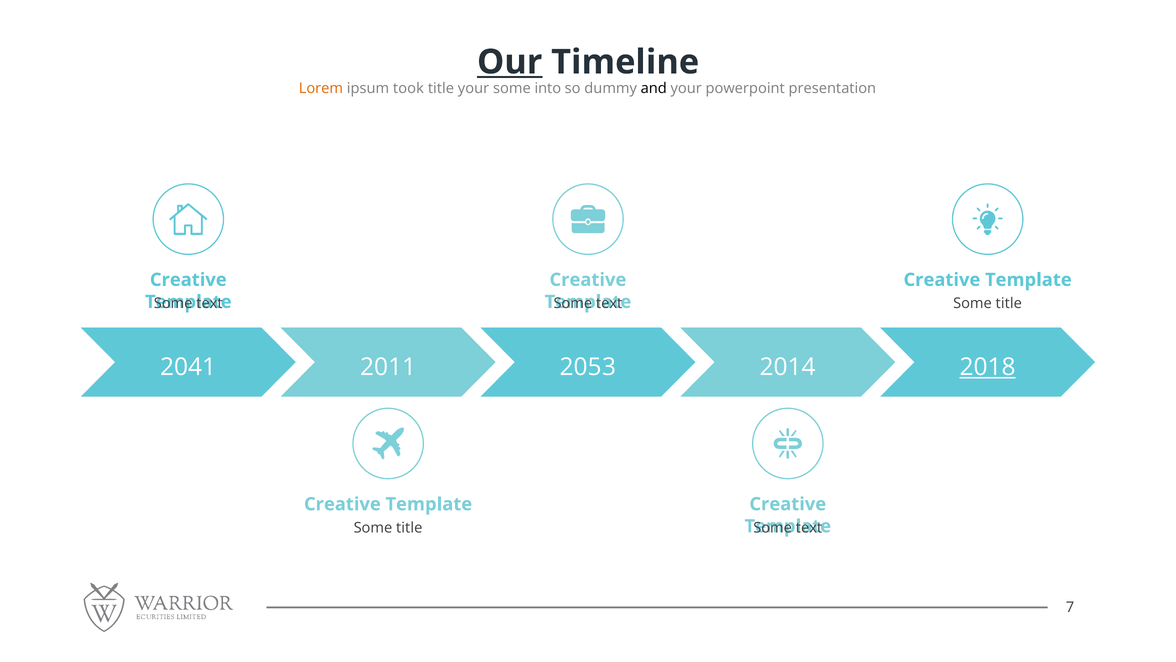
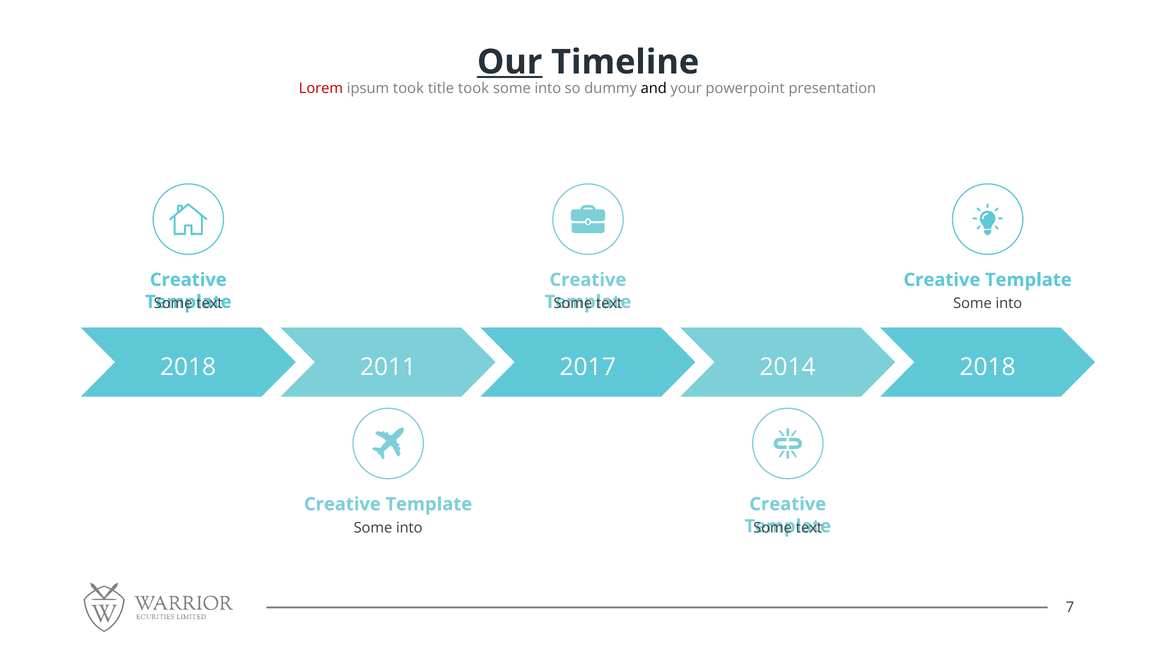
Lorem colour: orange -> red
title your: your -> took
title at (1009, 303): title -> into
2041 at (188, 367): 2041 -> 2018
2053: 2053 -> 2017
2018 at (988, 367) underline: present -> none
title at (409, 527): title -> into
